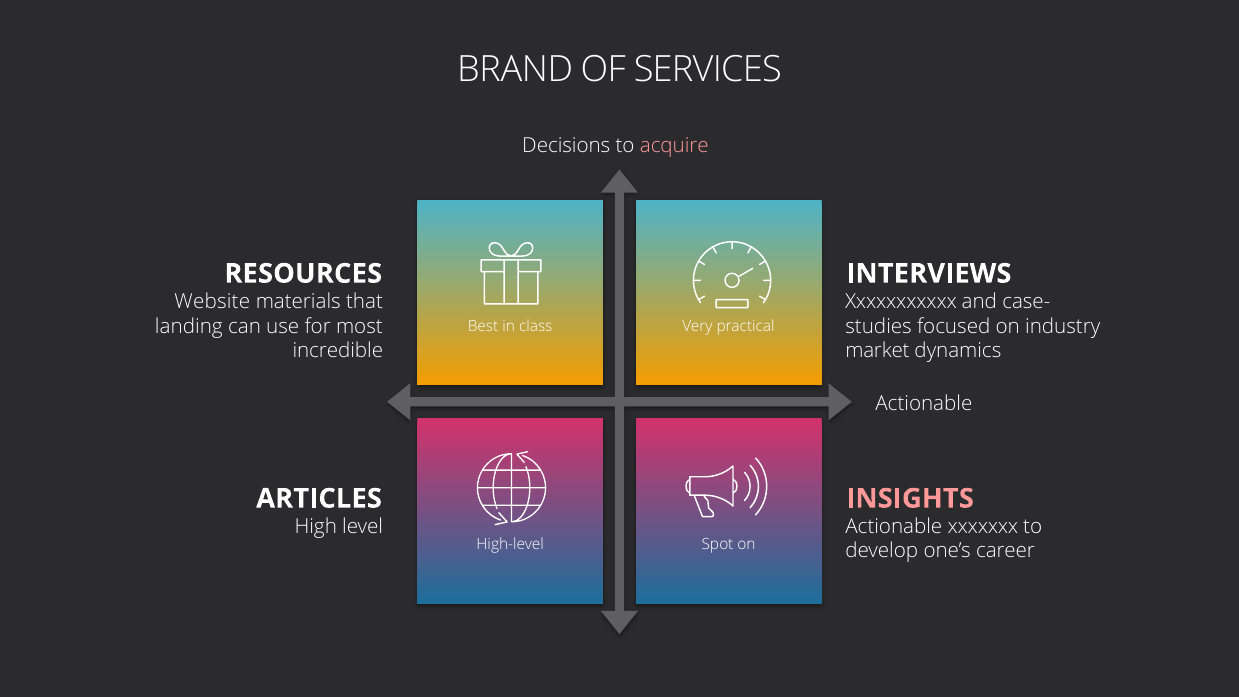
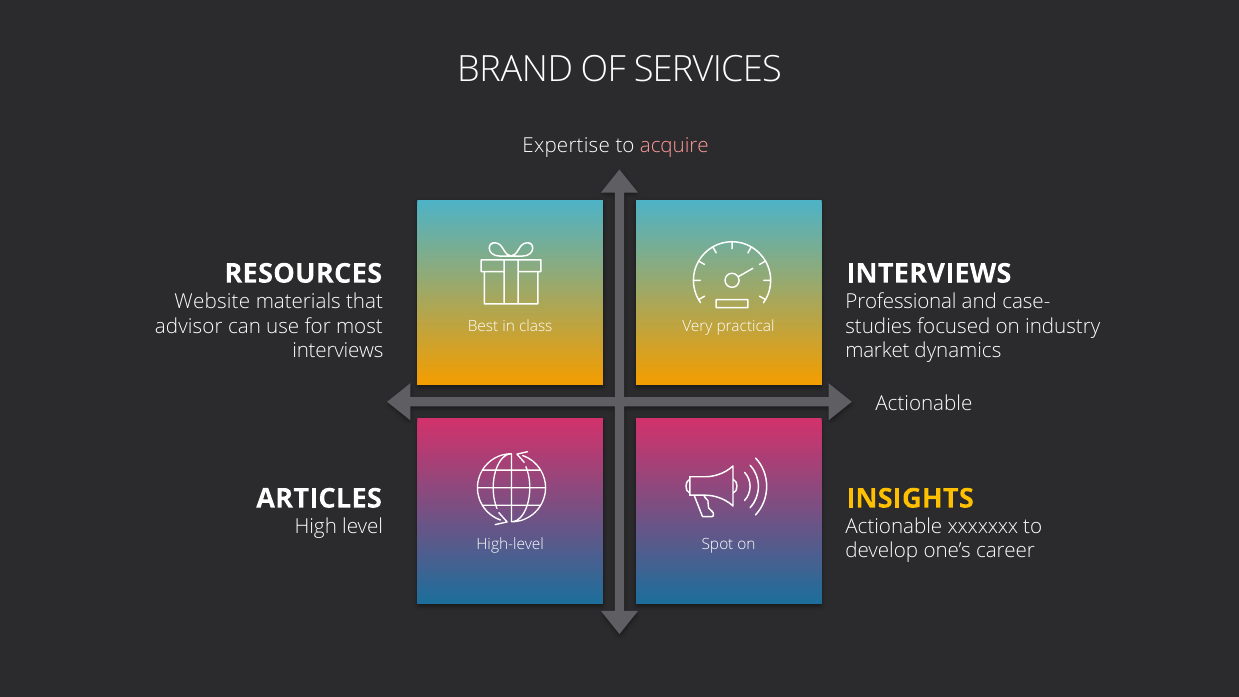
Decisions: Decisions -> Expertise
Xxxxxxxxxxx: Xxxxxxxxxxx -> Professional
landing: landing -> advisor
incredible at (338, 351): incredible -> interviews
INSIGHTS colour: pink -> yellow
